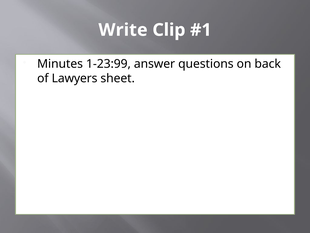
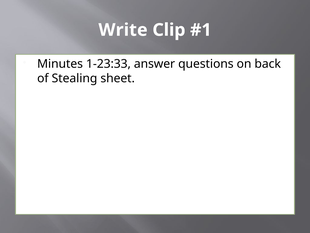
1-23:99: 1-23:99 -> 1-23:33
Lawyers: Lawyers -> Stealing
